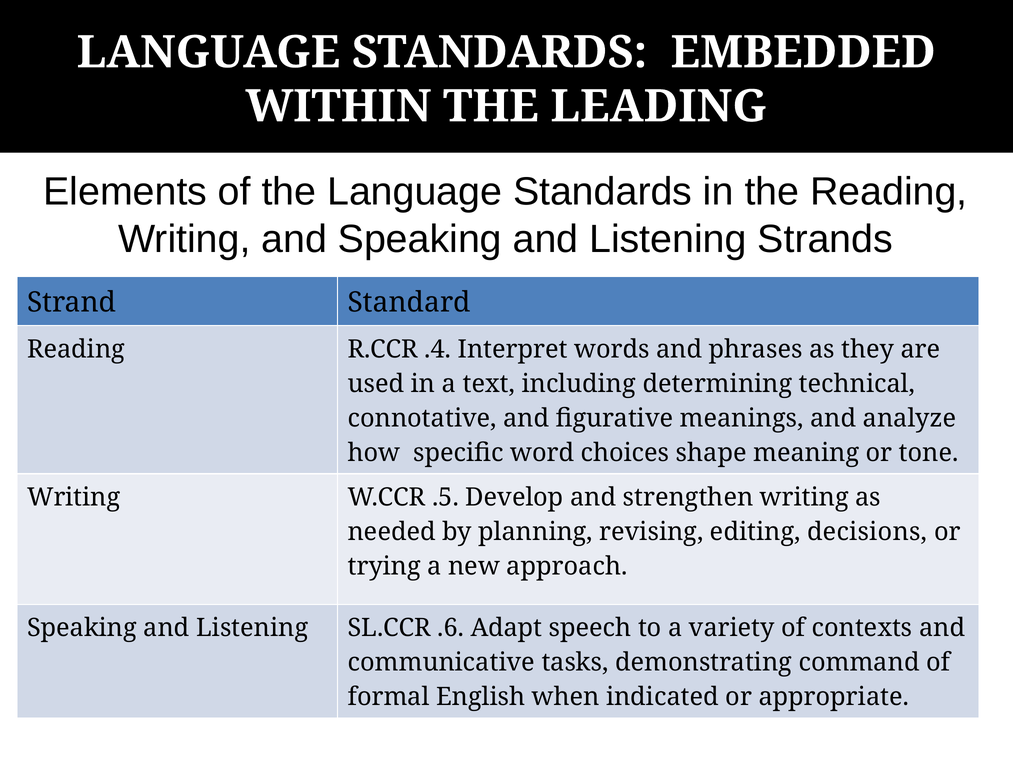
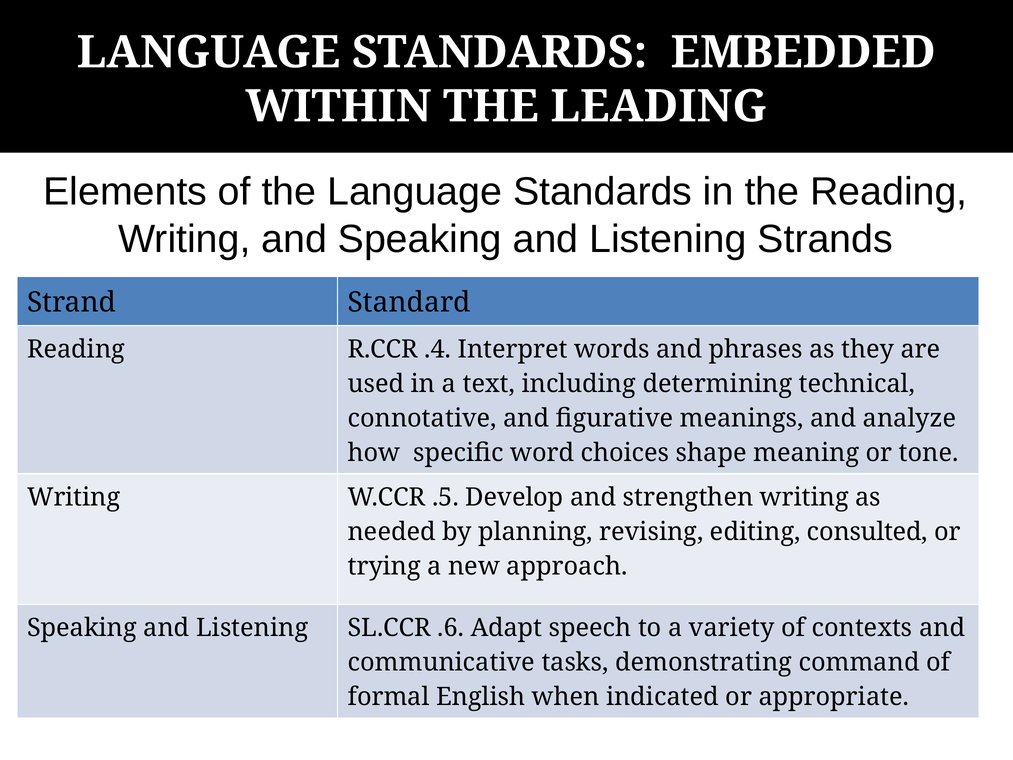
decisions: decisions -> consulted
